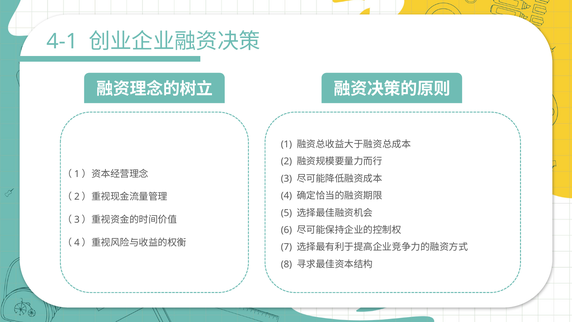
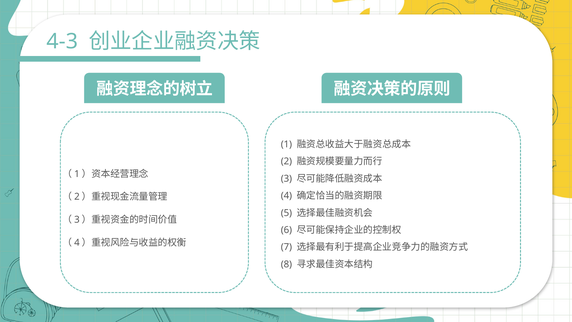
4-1: 4-1 -> 4-3
